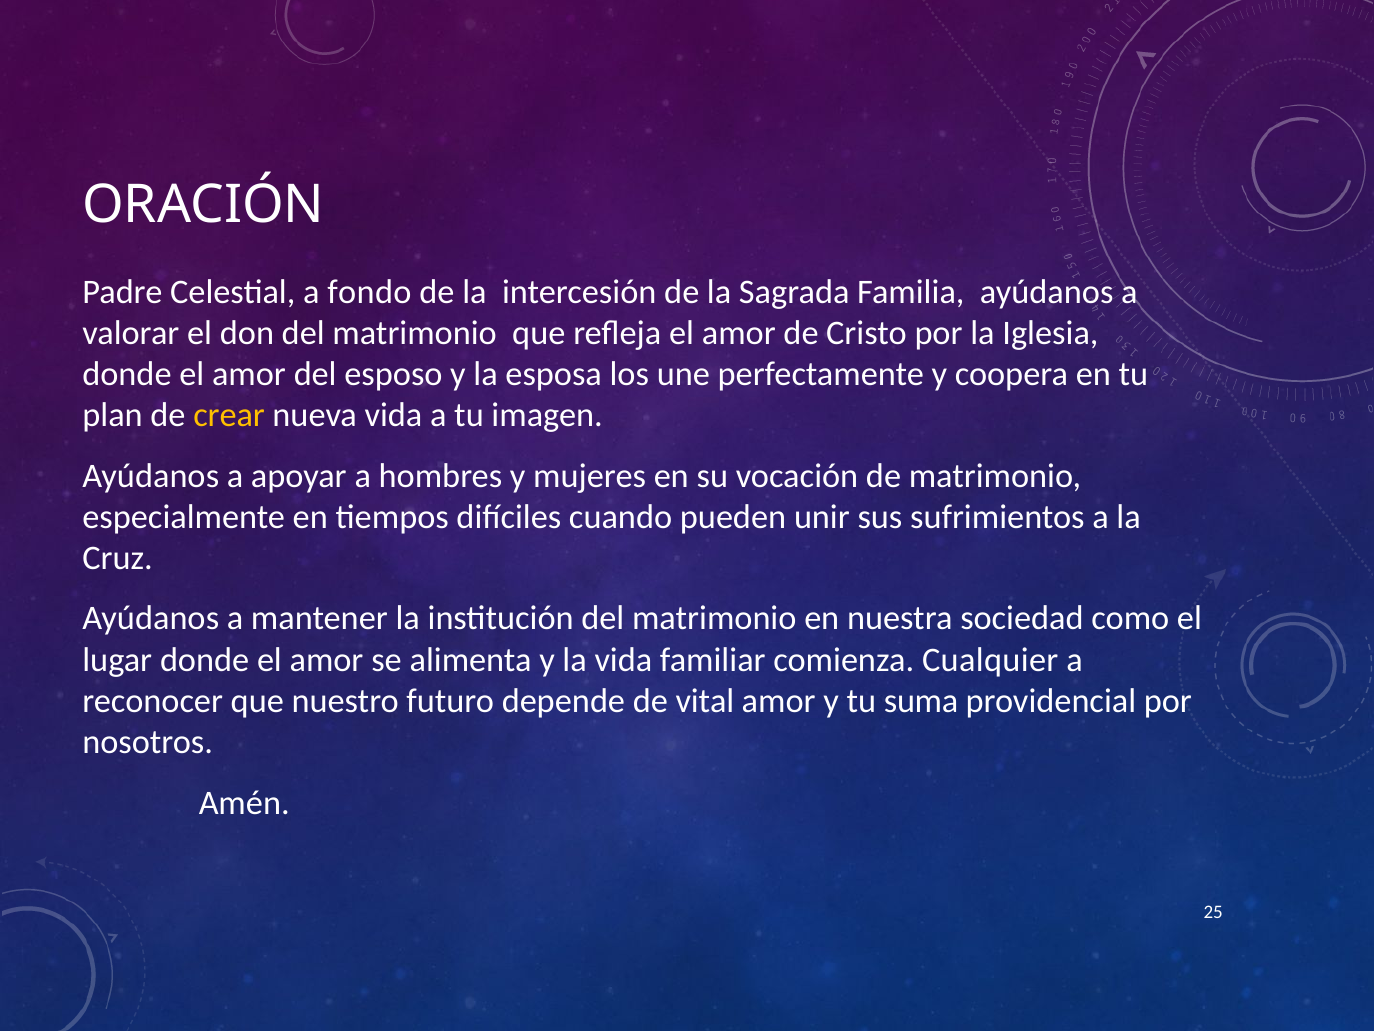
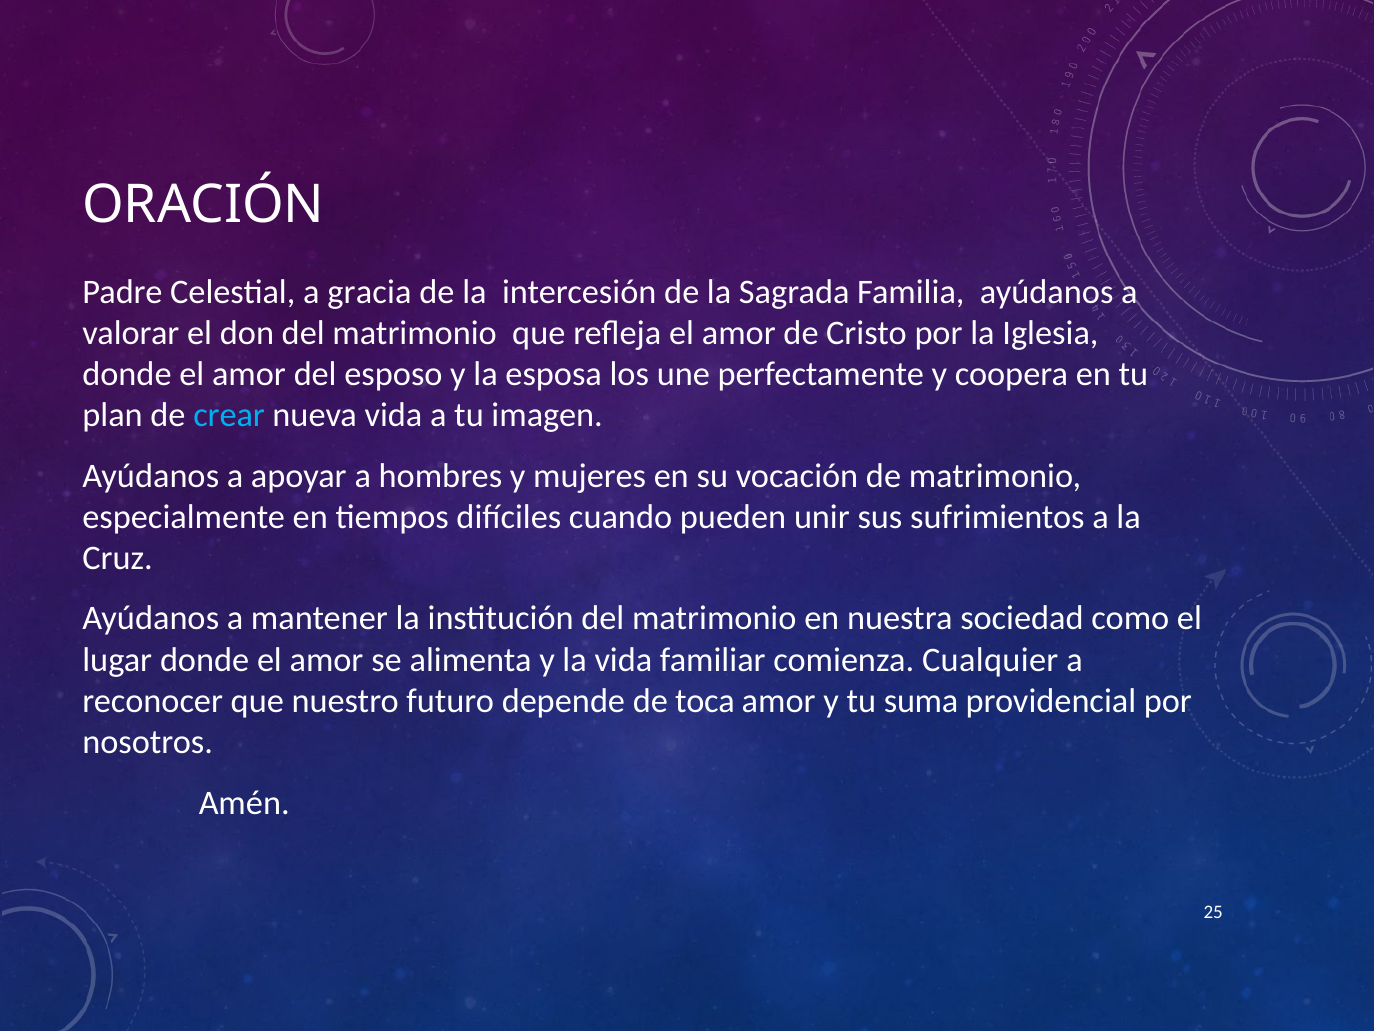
fondo: fondo -> gracia
crear colour: yellow -> light blue
vital: vital -> toca
